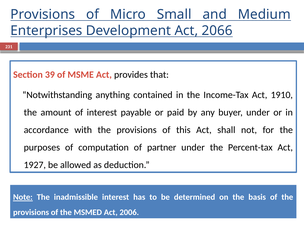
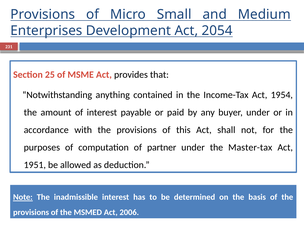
2066: 2066 -> 2054
39: 39 -> 25
1910: 1910 -> 1954
Percent-tax: Percent-tax -> Master-tax
1927: 1927 -> 1951
